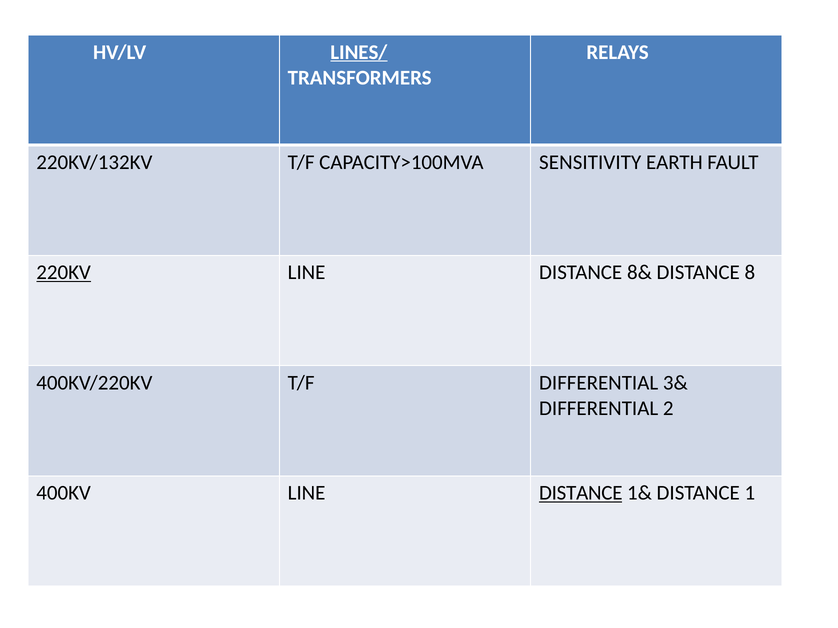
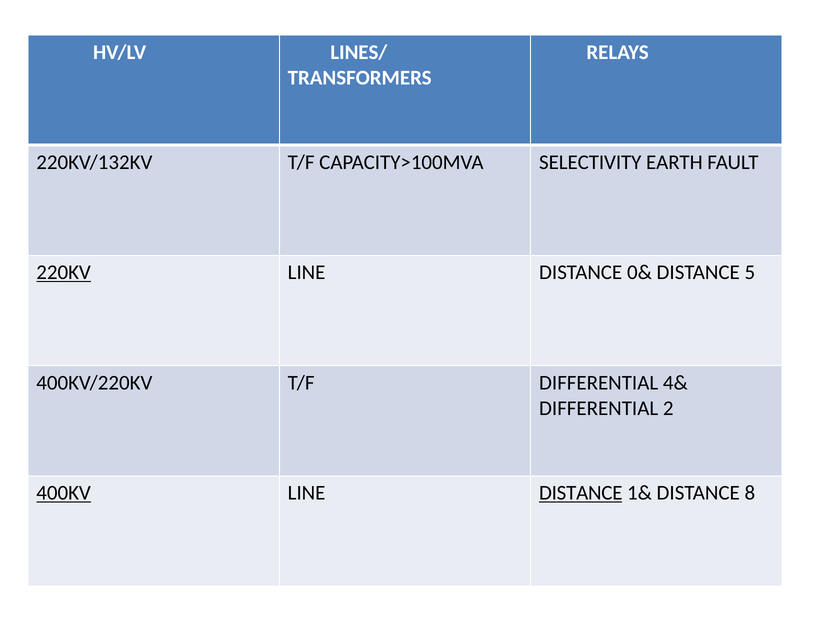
LINES/ underline: present -> none
SENSITIVITY: SENSITIVITY -> SELECTIVITY
8&: 8& -> 0&
8: 8 -> 5
3&: 3& -> 4&
400KV underline: none -> present
1: 1 -> 8
